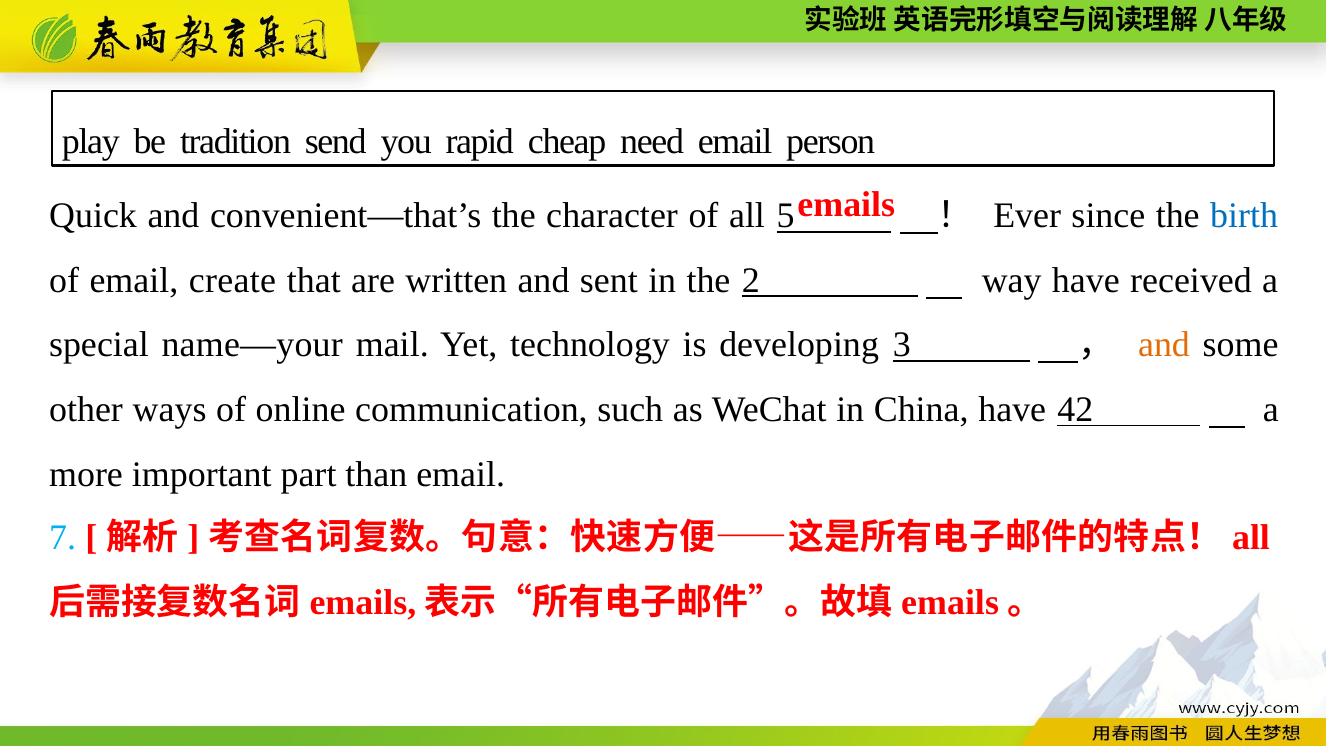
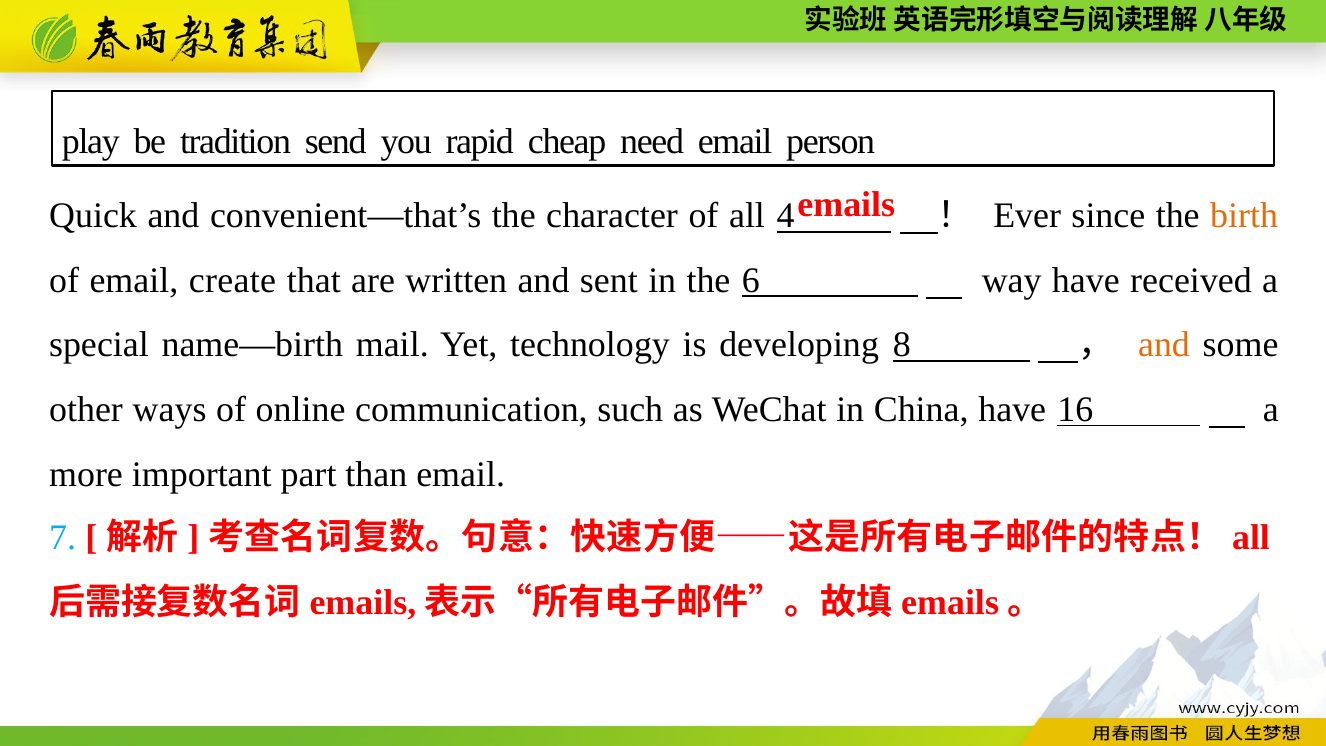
5: 5 -> 4
birth colour: blue -> orange
2: 2 -> 6
name—your: name—your -> name—birth
3: 3 -> 8
42: 42 -> 16
